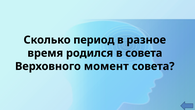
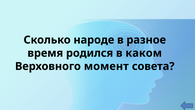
период: период -> народе
в совета: совета -> каком
